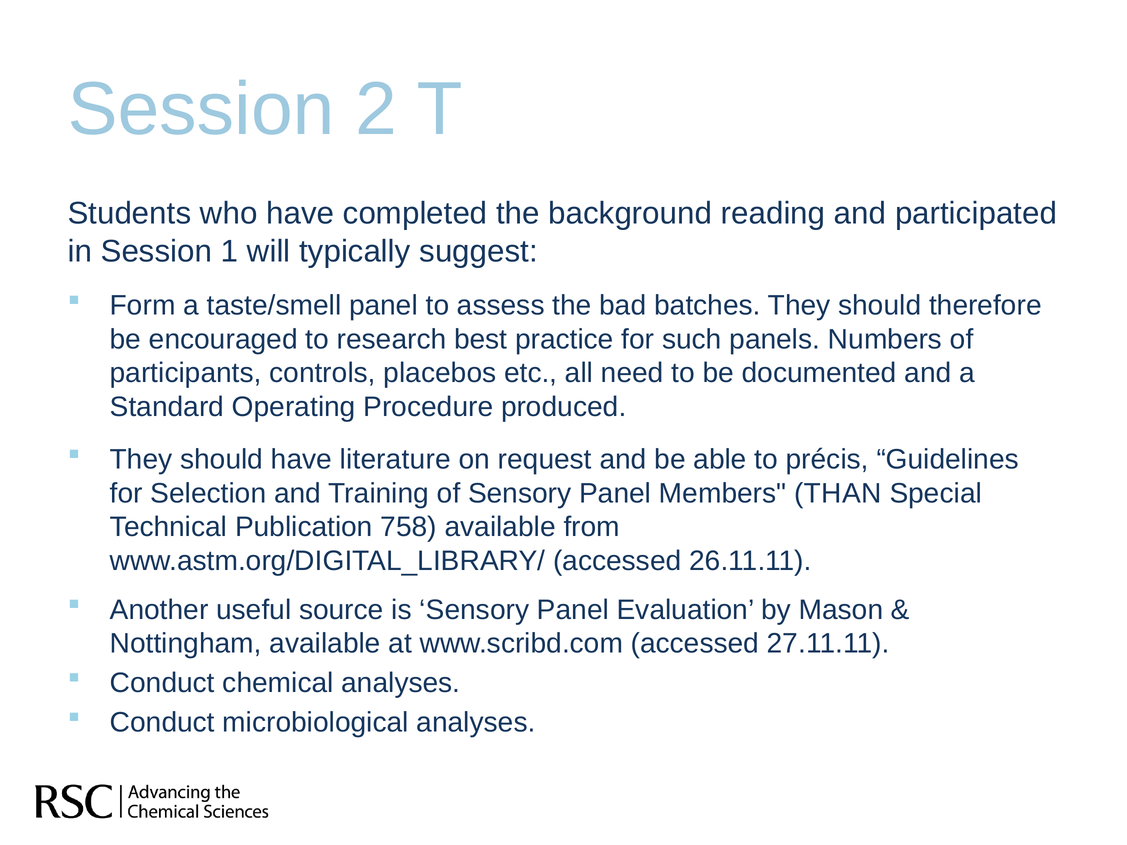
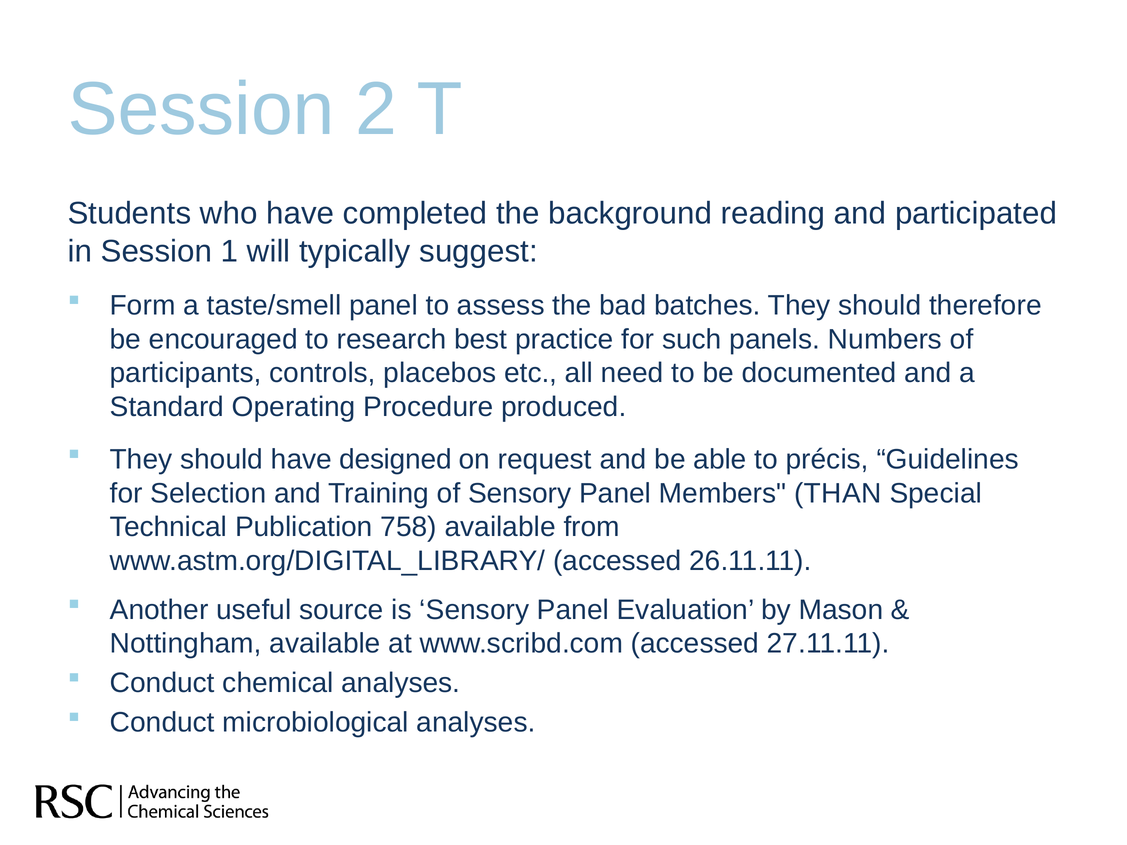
literature: literature -> designed
